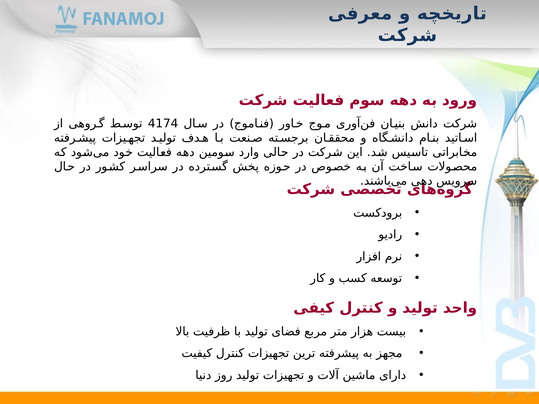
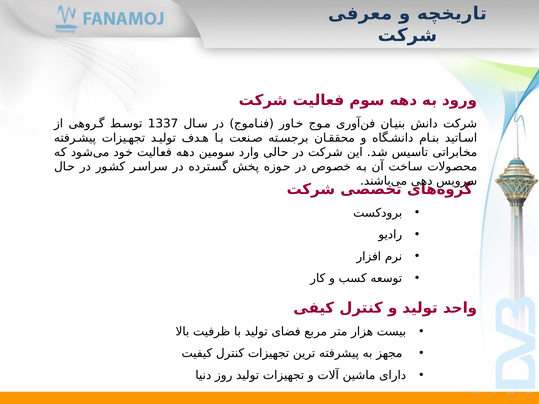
4174: 4174 -> 1337
